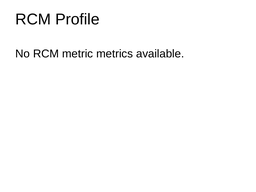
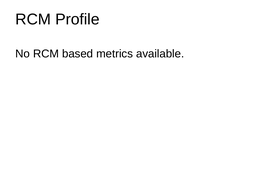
metric: metric -> based
